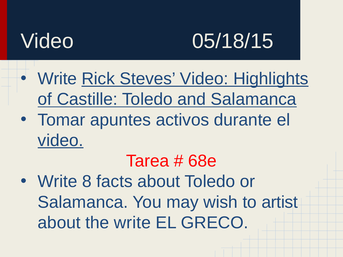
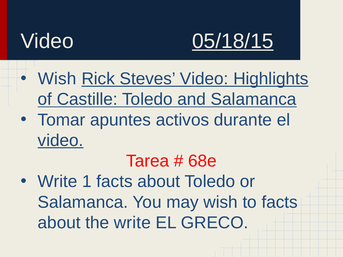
05/18/15 underline: none -> present
Write at (57, 79): Write -> Wish
8: 8 -> 1
to artist: artist -> facts
